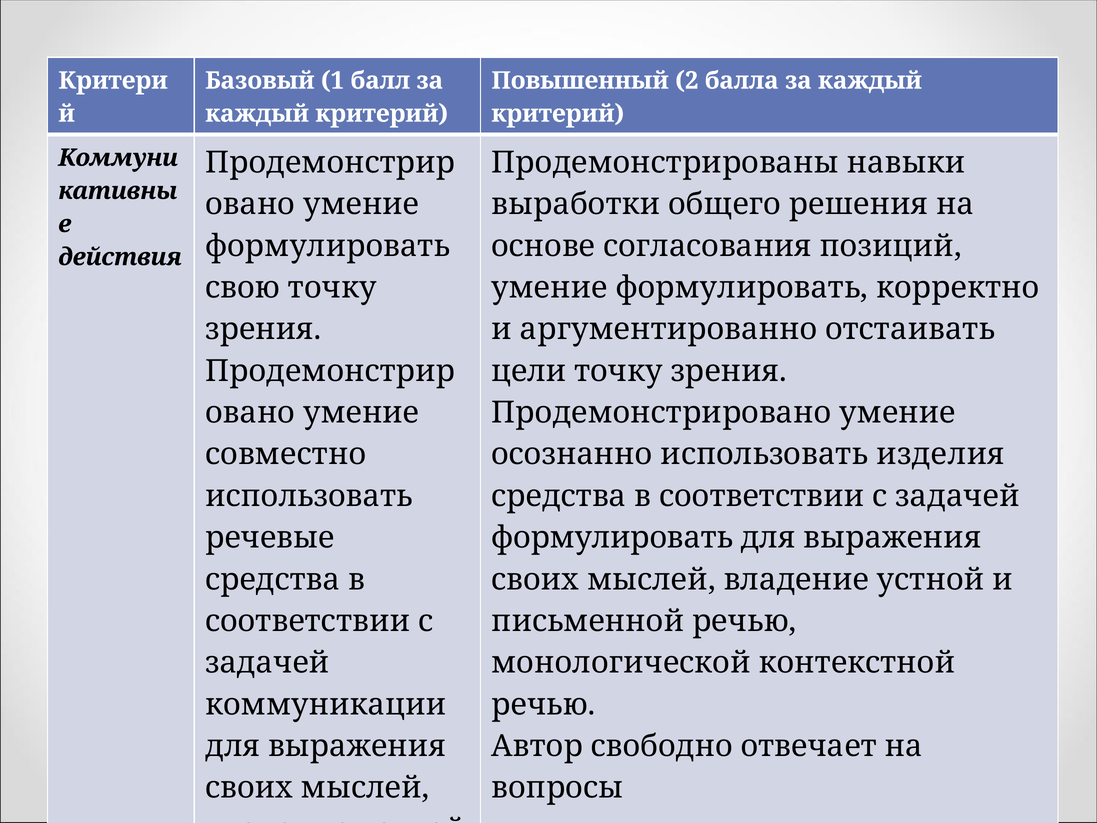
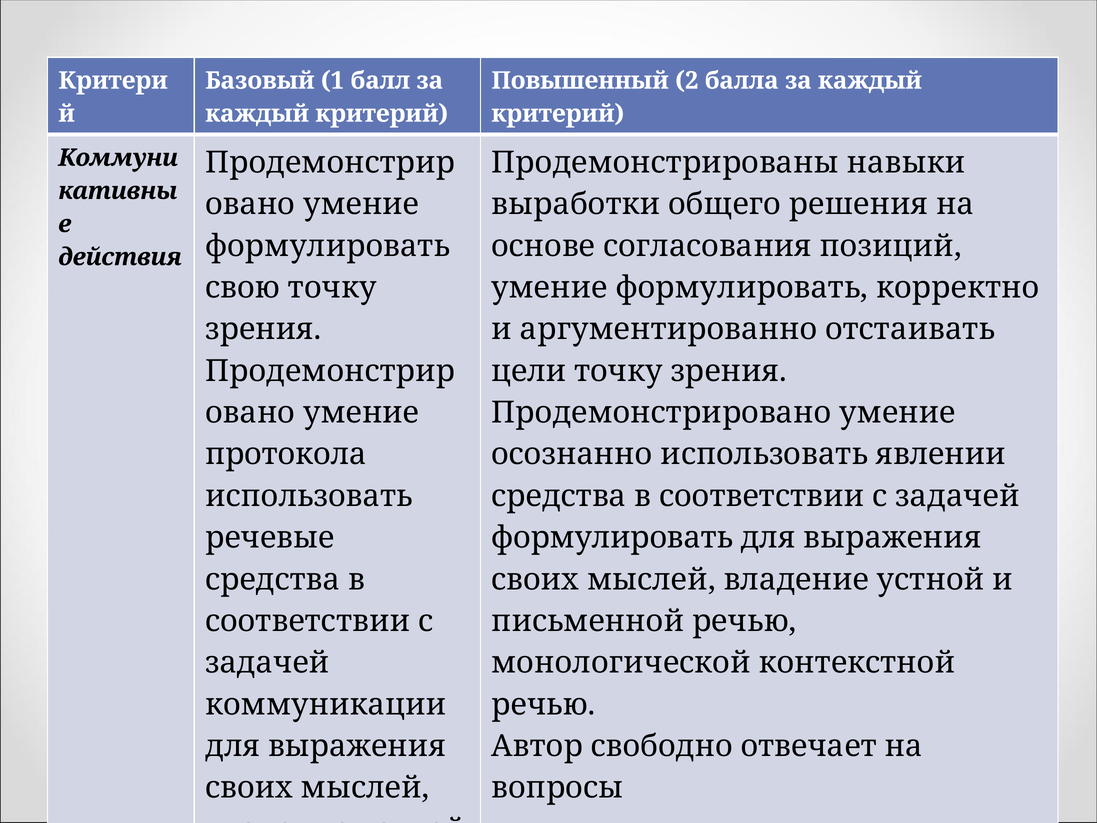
совместно: совместно -> протокола
изделия: изделия -> явлении
